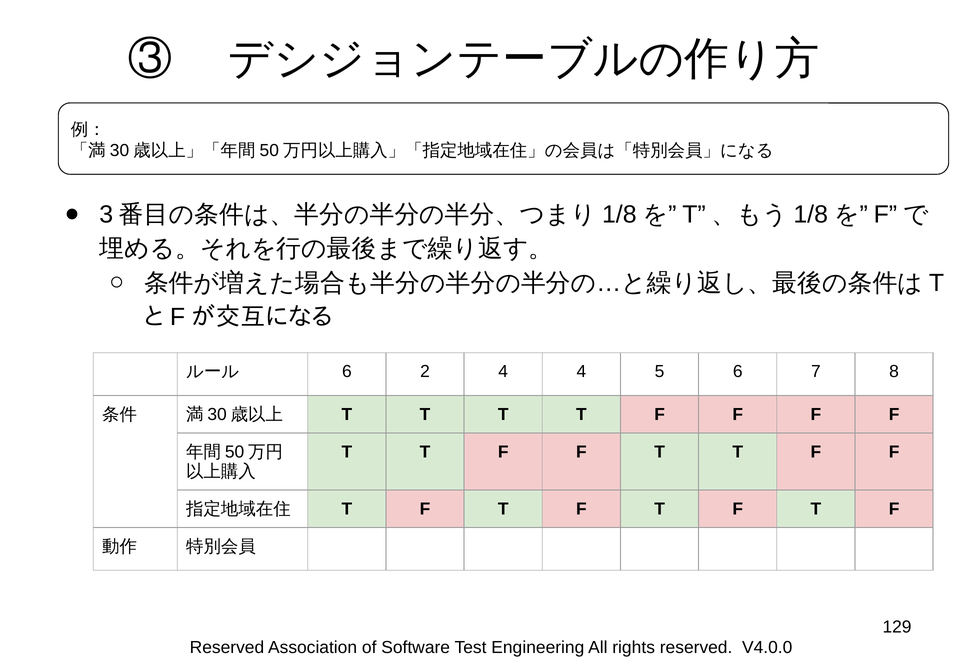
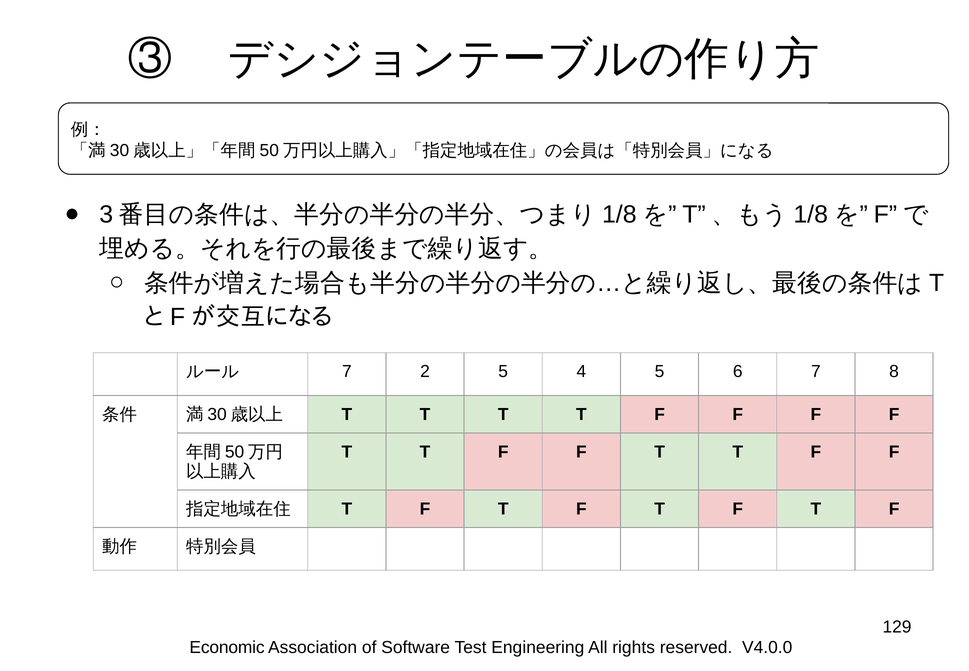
6 at (347, 372): 6 -> 7
2 4: 4 -> 5
Reserved at (227, 647): Reserved -> Economic
